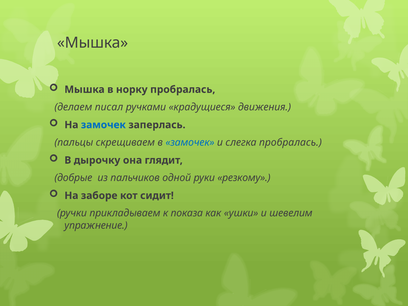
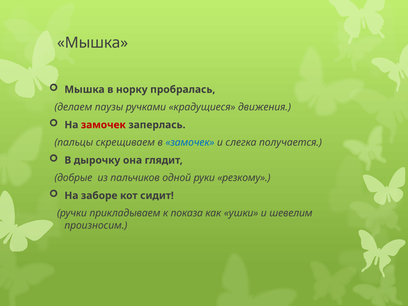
писал: писал -> паузы
замочек at (103, 125) colour: blue -> red
слегка пробралась: пробралась -> получается
упражнение: упражнение -> произносим
